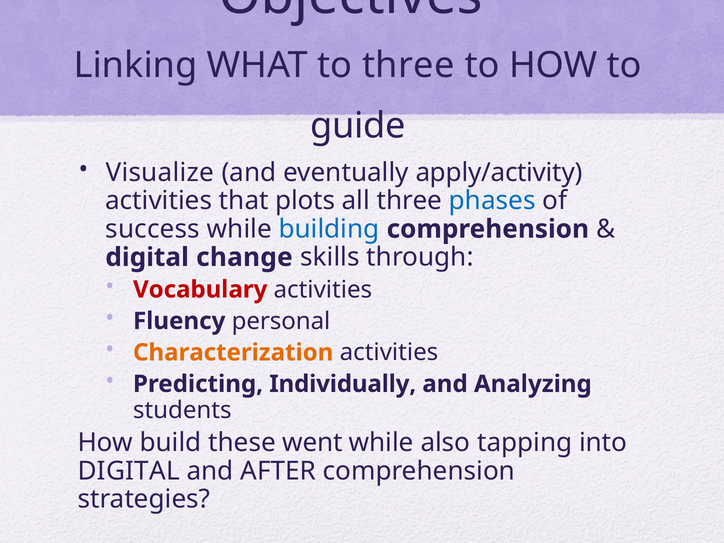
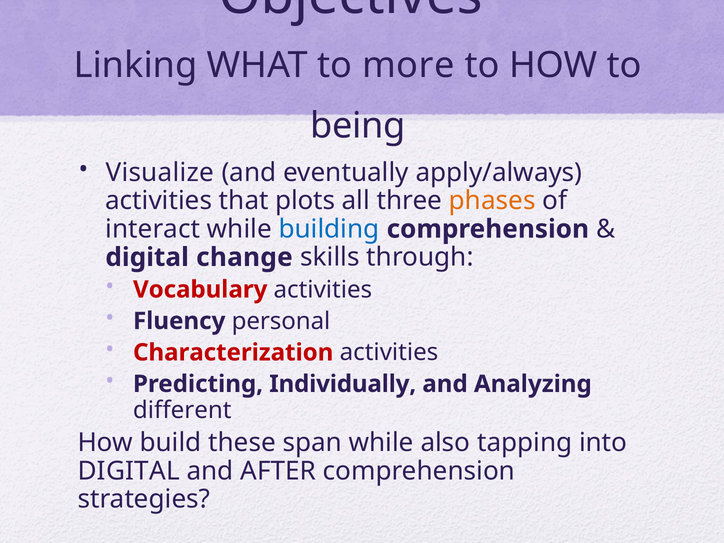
to three: three -> more
guide: guide -> being
apply/activity: apply/activity -> apply/always
phases colour: blue -> orange
success: success -> interact
Characterization colour: orange -> red
students: students -> different
went: went -> span
